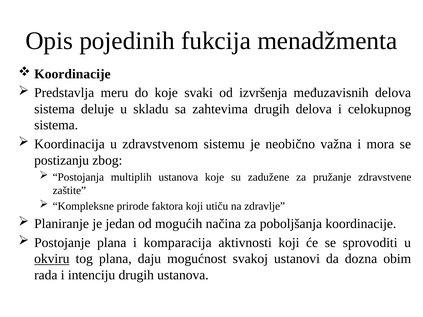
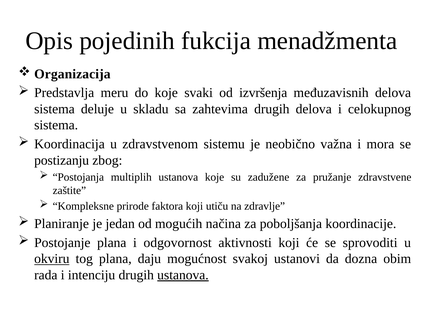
Koordinacije at (72, 74): Koordinacije -> Organizacija
komparacija: komparacija -> odgovornost
ustanova at (183, 275) underline: none -> present
